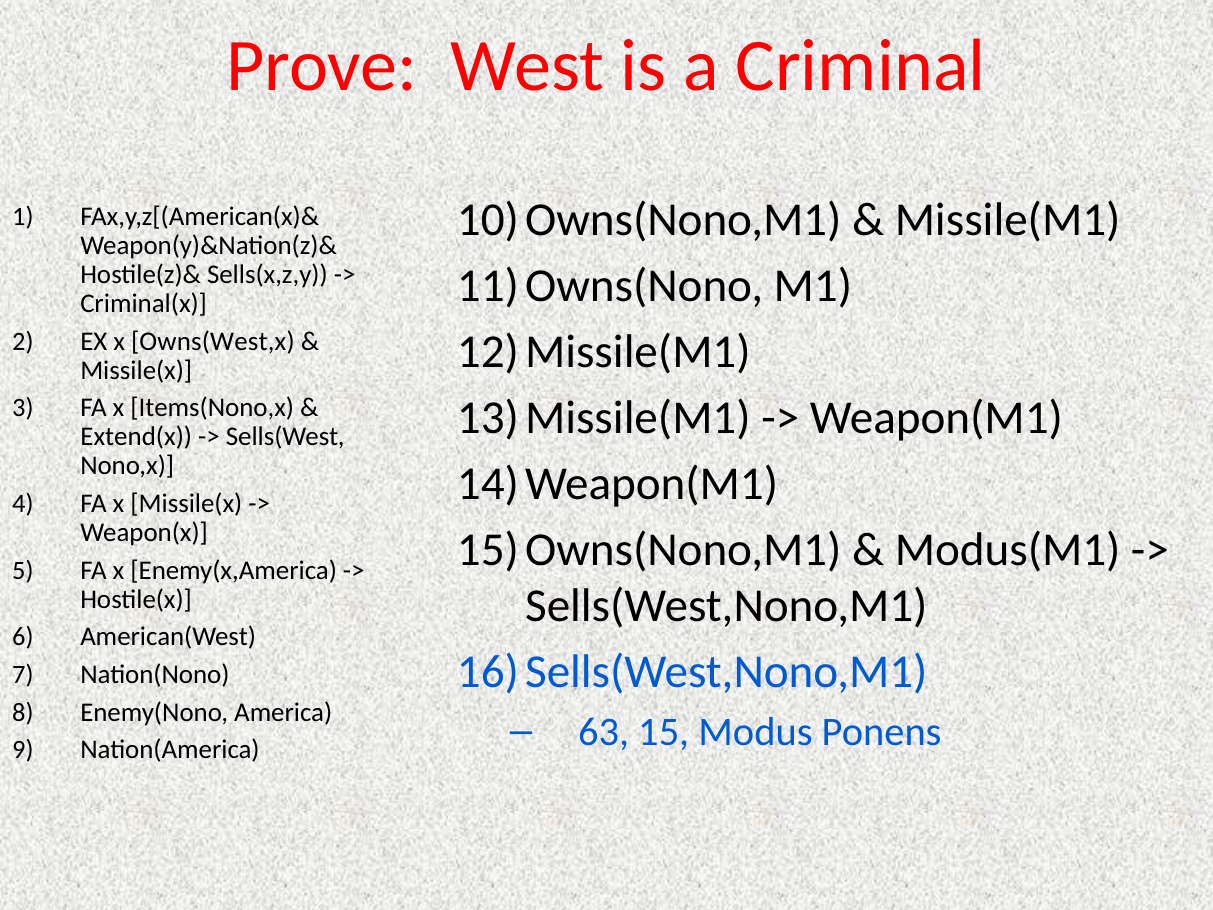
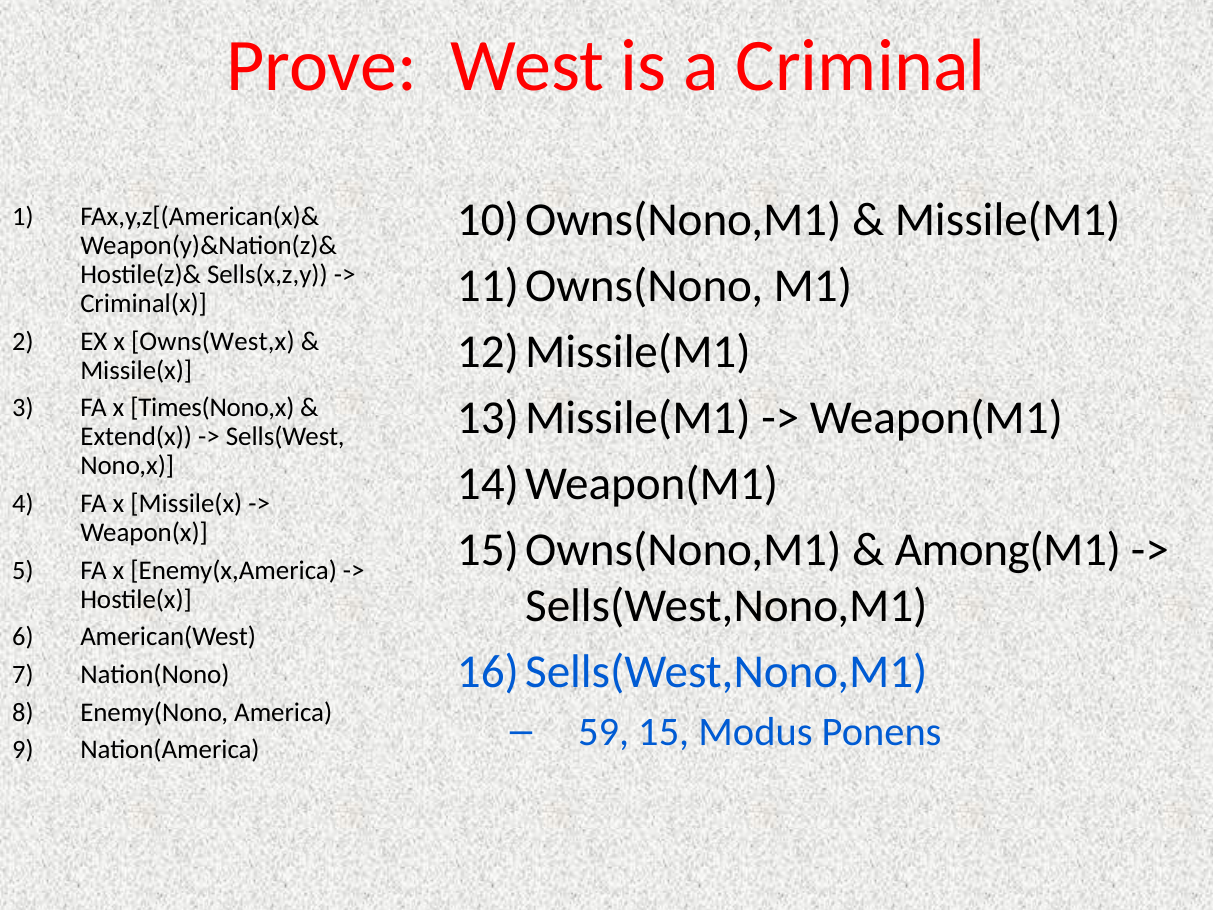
Items(Nono,x: Items(Nono,x -> Times(Nono,x
Modus(M1: Modus(M1 -> Among(M1
63: 63 -> 59
